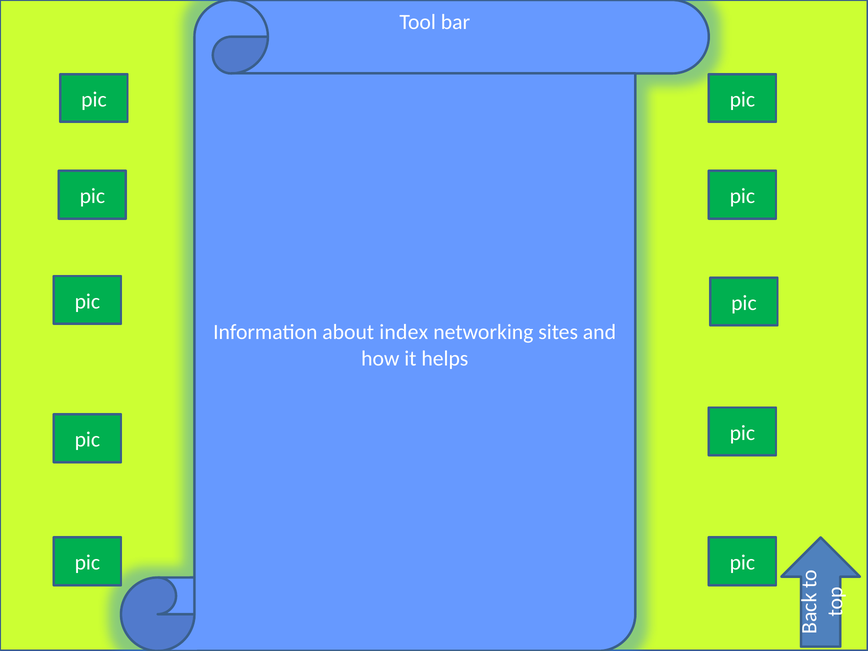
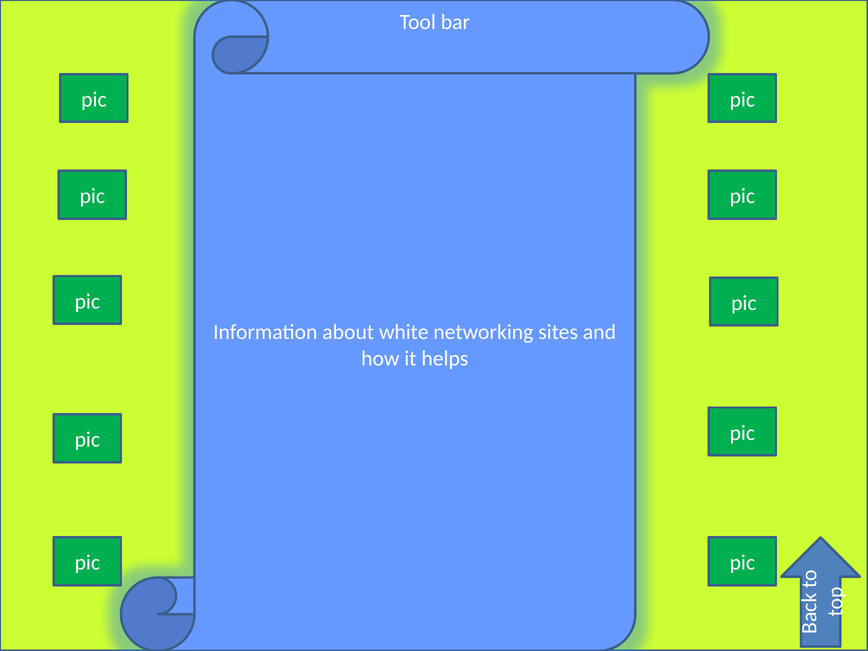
index: index -> white
